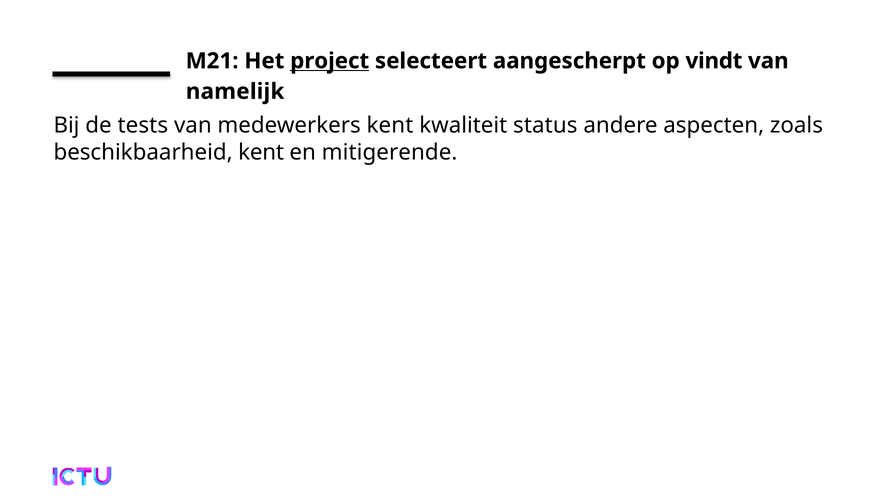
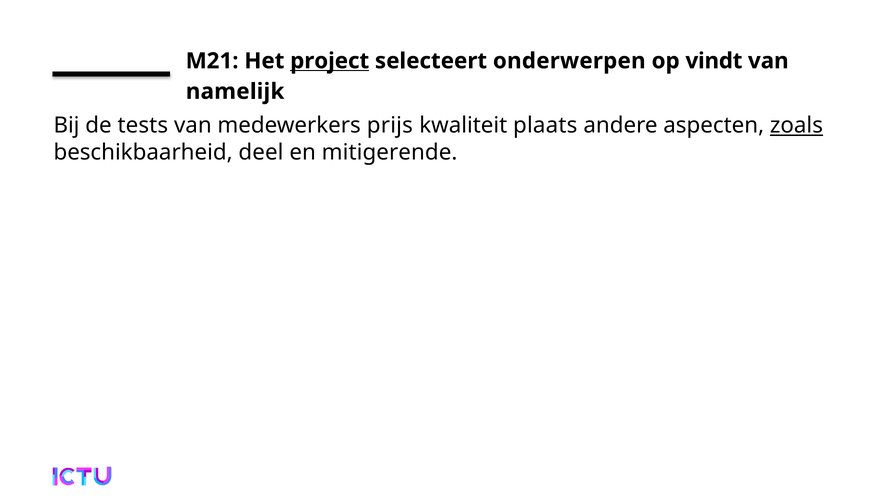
aangescherpt: aangescherpt -> onderwerpen
medewerkers kent: kent -> prijs
status: status -> plaats
zoals underline: none -> present
beschikbaarheid kent: kent -> deel
